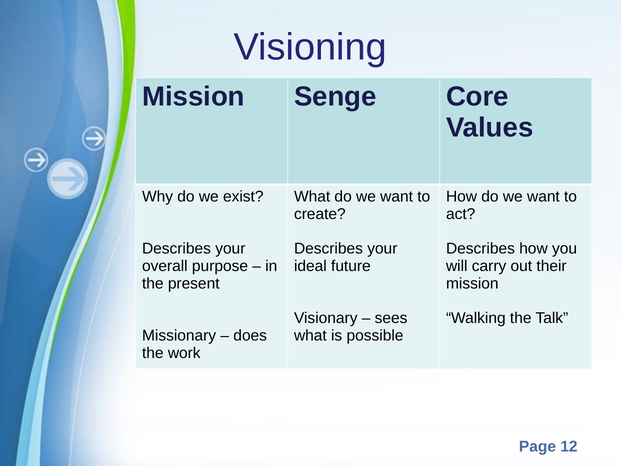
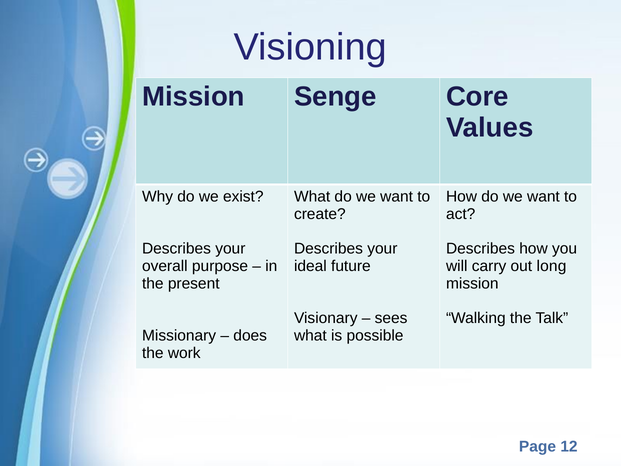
their: their -> long
